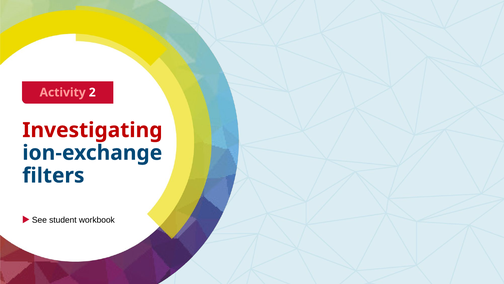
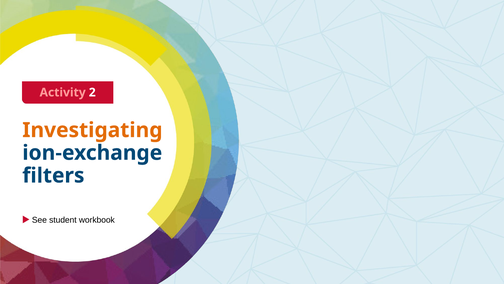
Investigating colour: red -> orange
